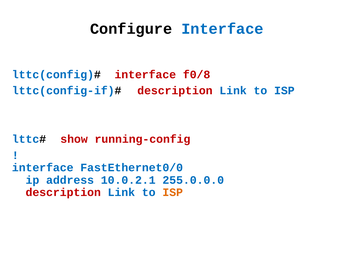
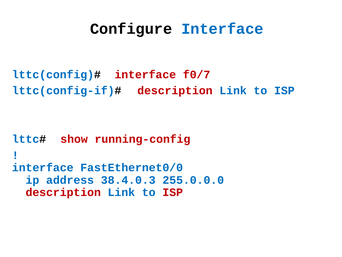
f0/8: f0/8 -> f0/7
10.0.2.1: 10.0.2.1 -> 38.4.0.3
ISP at (173, 192) colour: orange -> red
